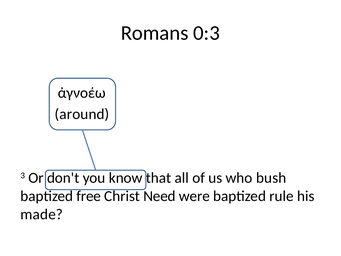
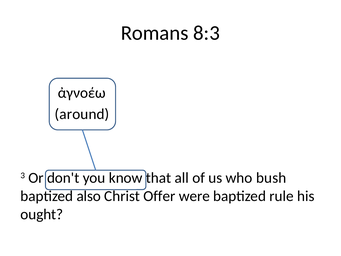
0:3: 0:3 -> 8:3
free: free -> also
Need: Need -> Offer
made: made -> ought
